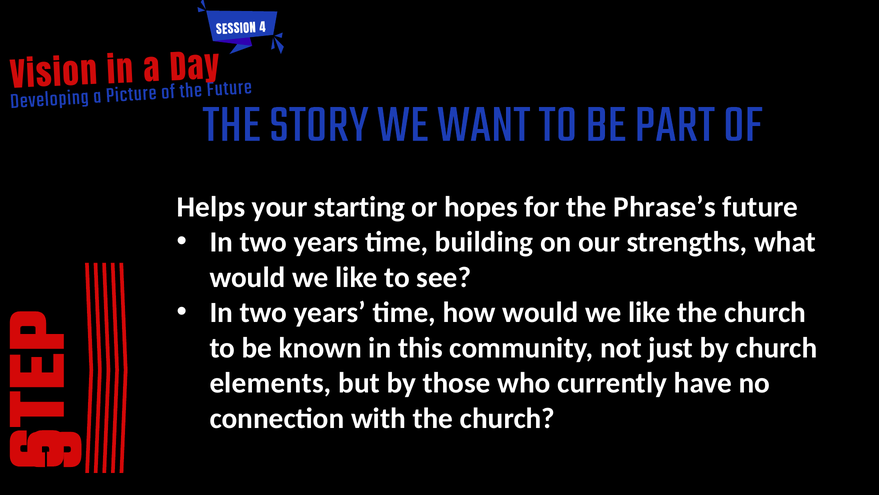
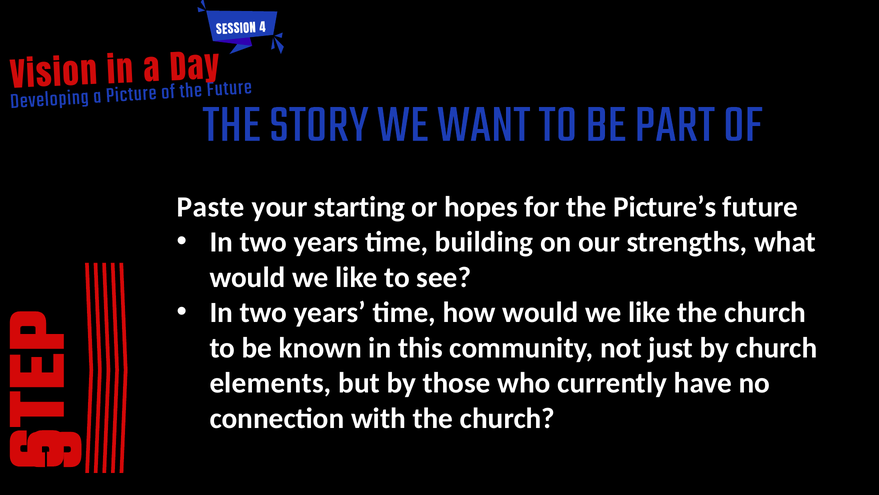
Helps: Helps -> Paste
Phrase’s: Phrase’s -> Picture’s
